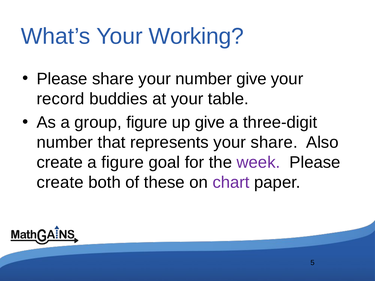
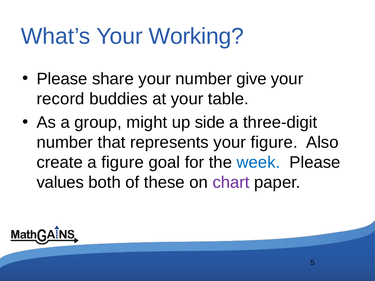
group figure: figure -> might
up give: give -> side
your share: share -> figure
week colour: purple -> blue
create at (60, 183): create -> values
